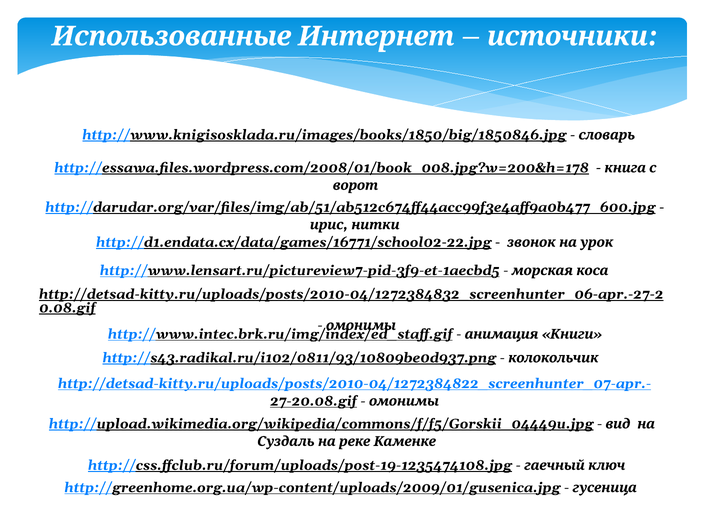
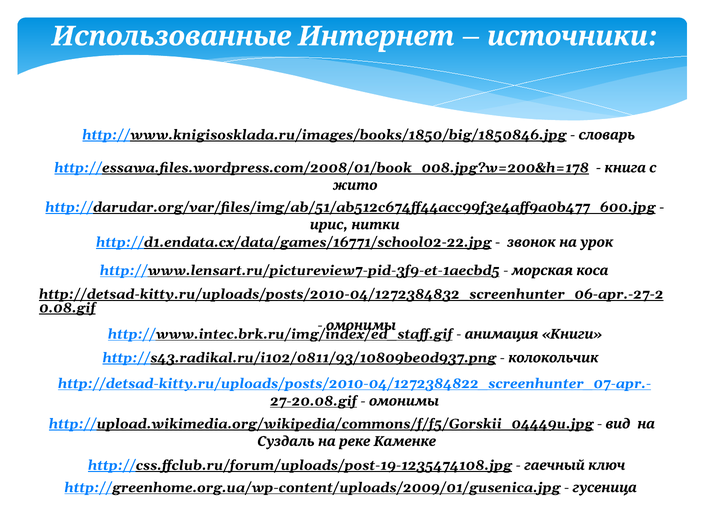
ворот: ворот -> жито
